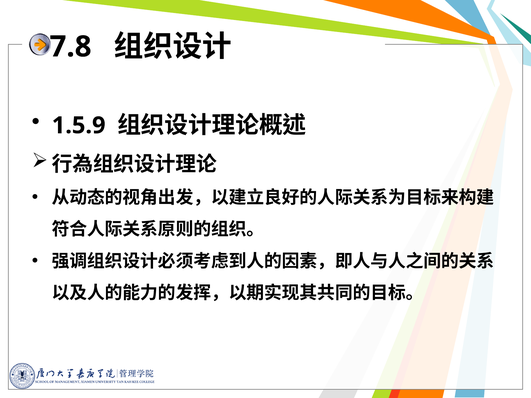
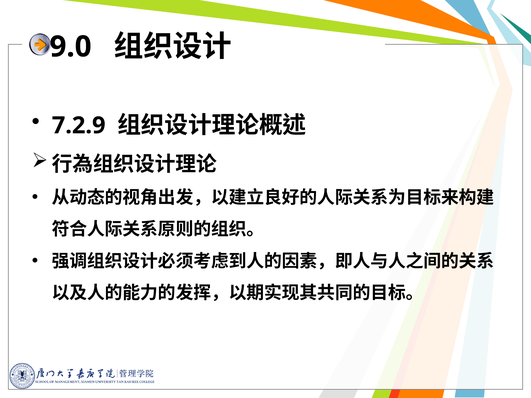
7.8: 7.8 -> 9.0
1.5.9: 1.5.9 -> 7.2.9
